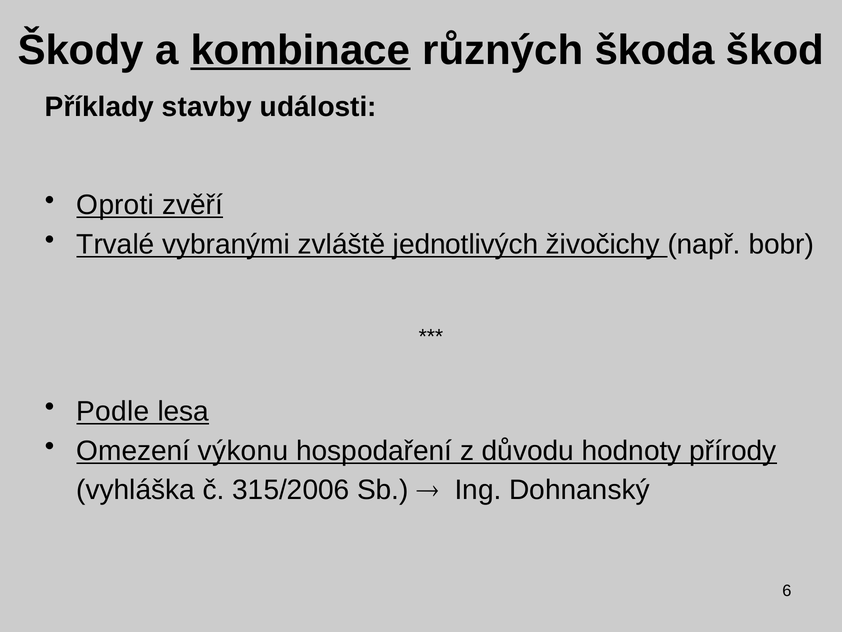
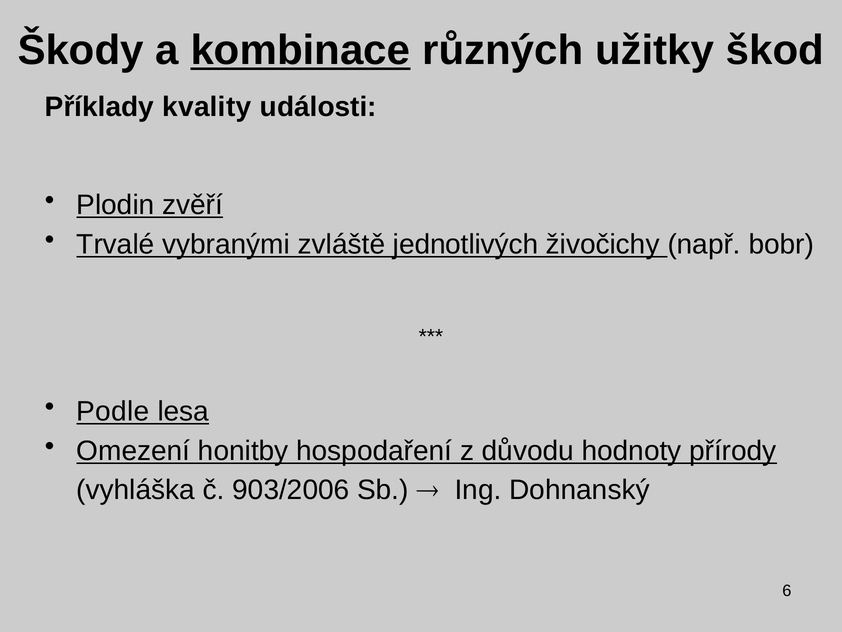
škoda: škoda -> užitky
stavby: stavby -> kvality
Oproti: Oproti -> Plodin
výkonu: výkonu -> honitby
315/2006: 315/2006 -> 903/2006
